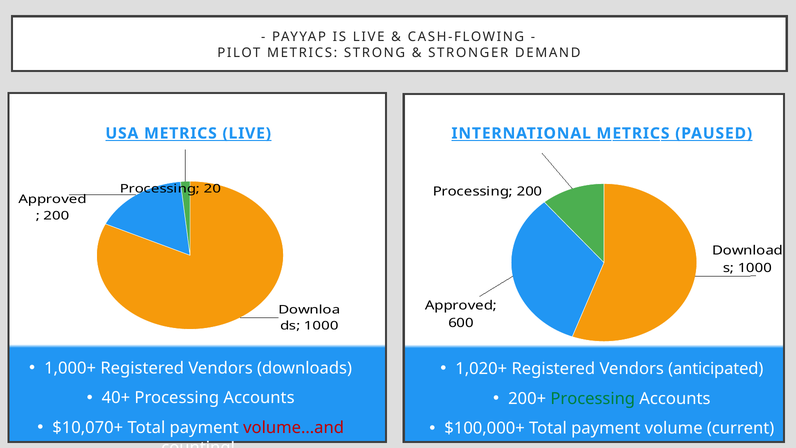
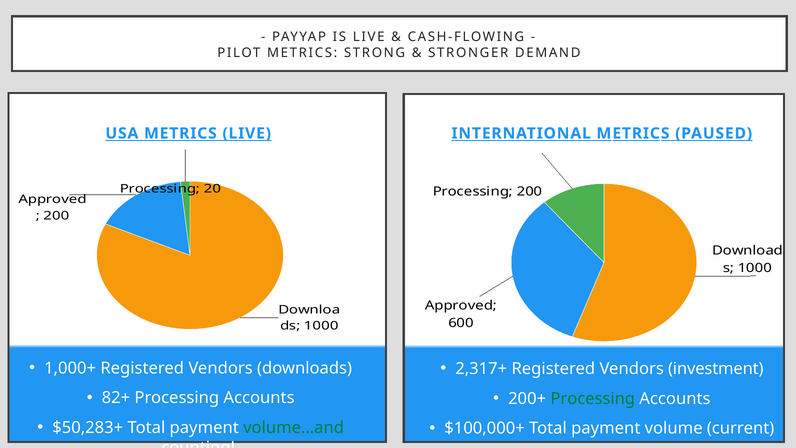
1,020+: 1,020+ -> 2,317+
anticipated: anticipated -> investment
40+: 40+ -> 82+
$10,070+: $10,070+ -> $50,283+
volume…and colour: red -> green
